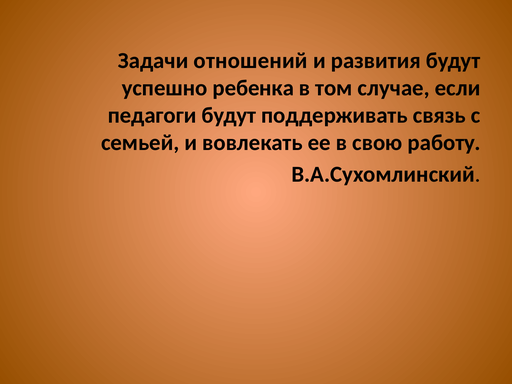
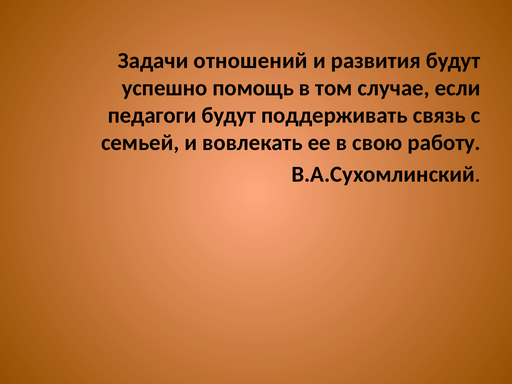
ребенка: ребенка -> помощь
